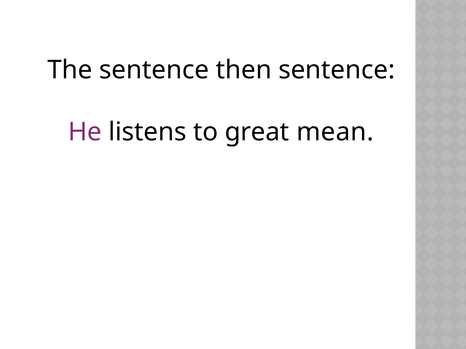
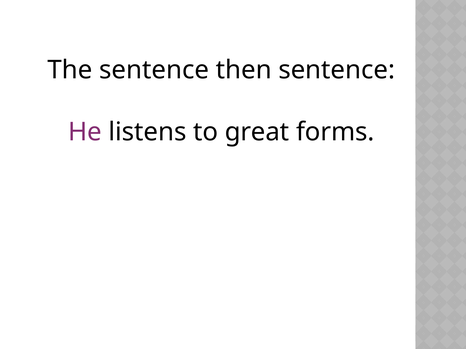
mean: mean -> forms
